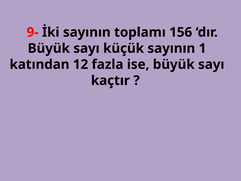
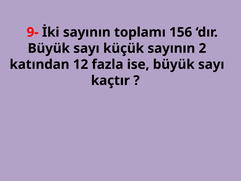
1: 1 -> 2
